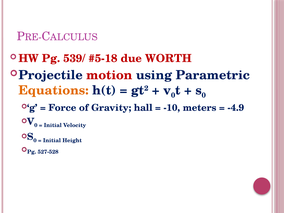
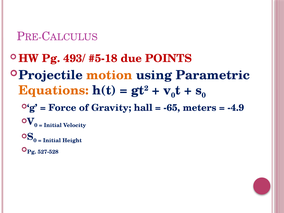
539/: 539/ -> 493/
WORTH: WORTH -> POINTS
motion colour: red -> orange
-10: -10 -> -65
